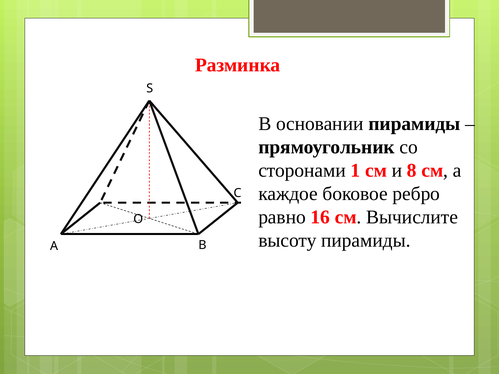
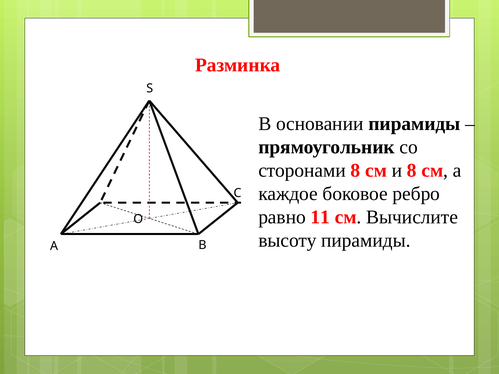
сторонами 1: 1 -> 8
16: 16 -> 11
